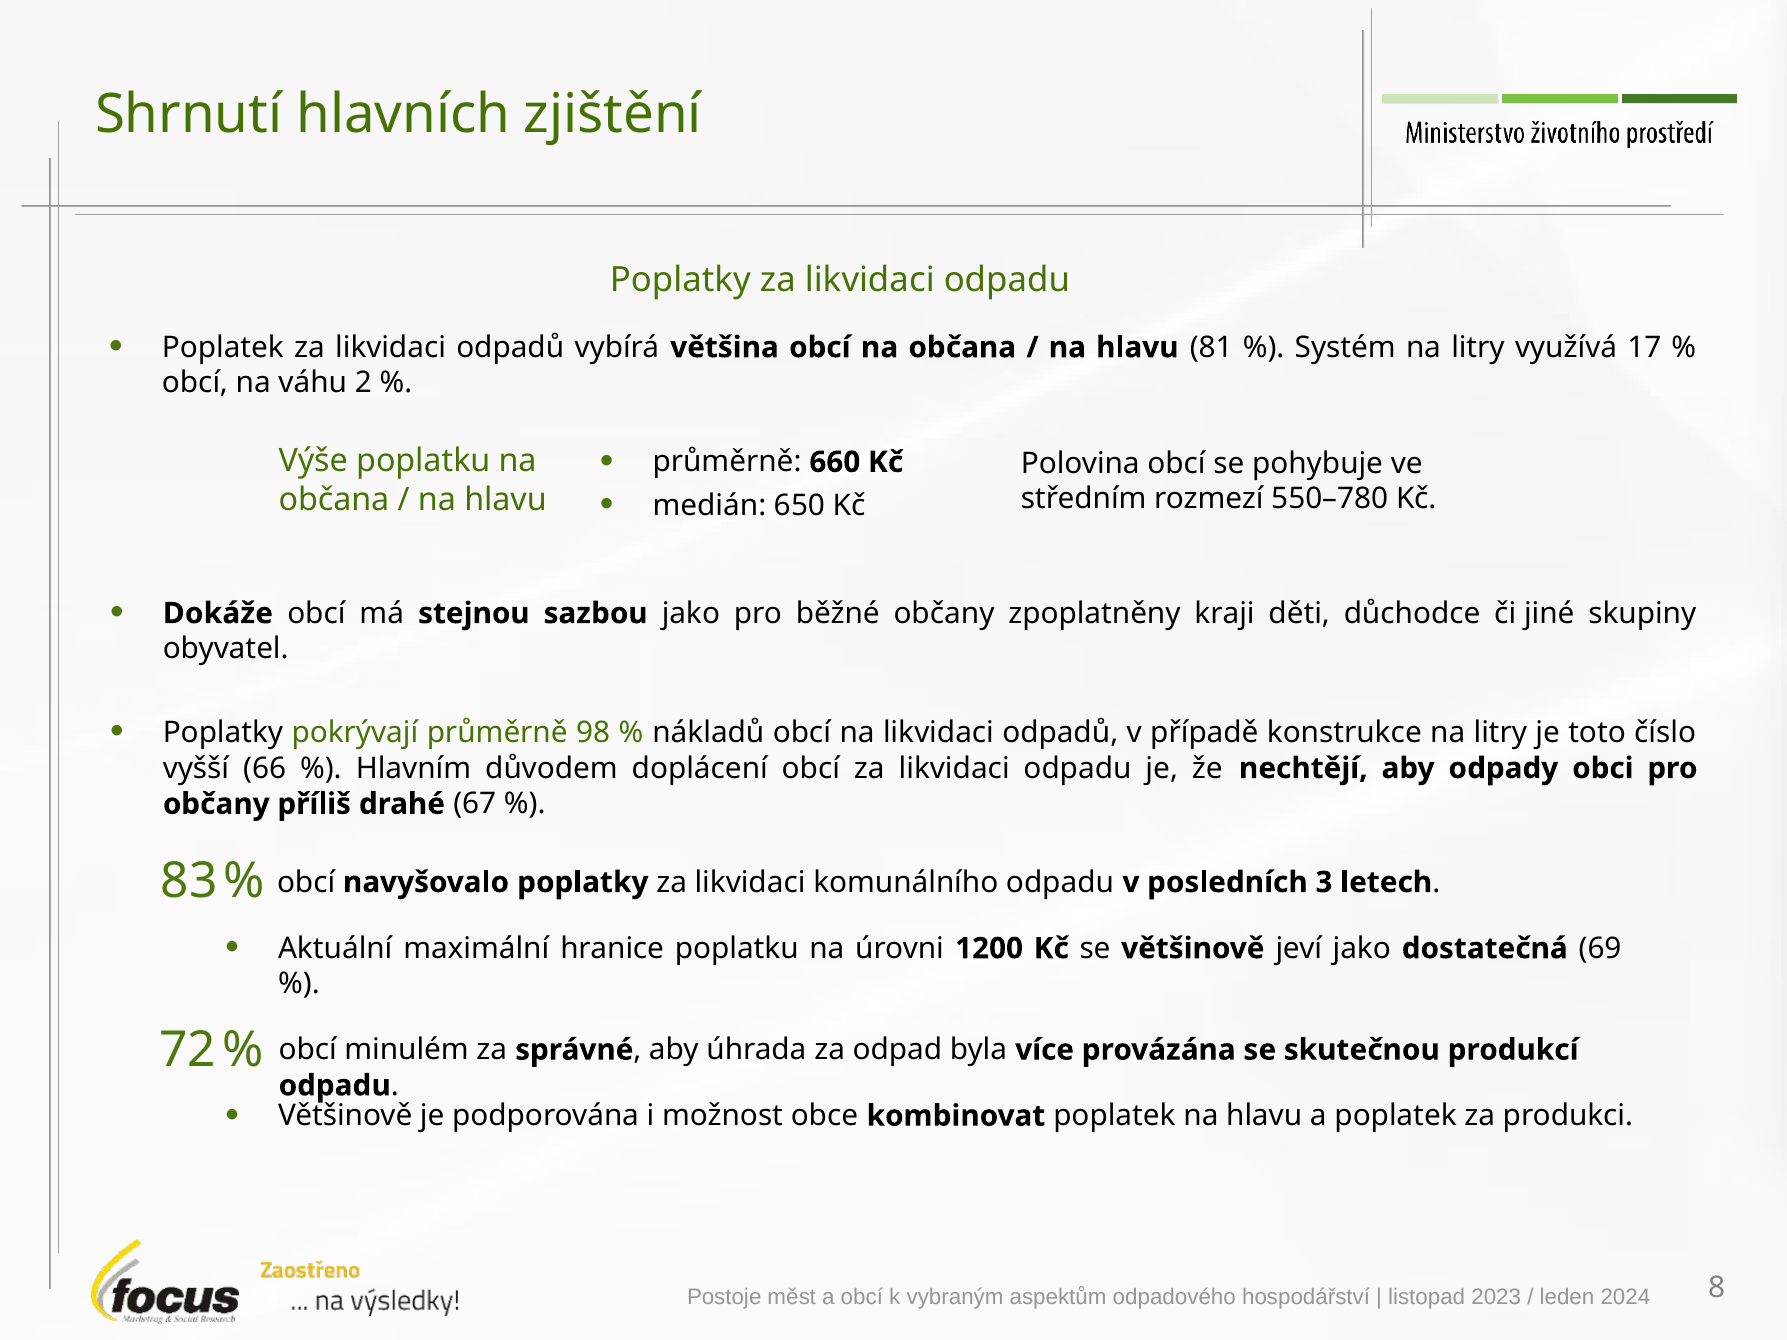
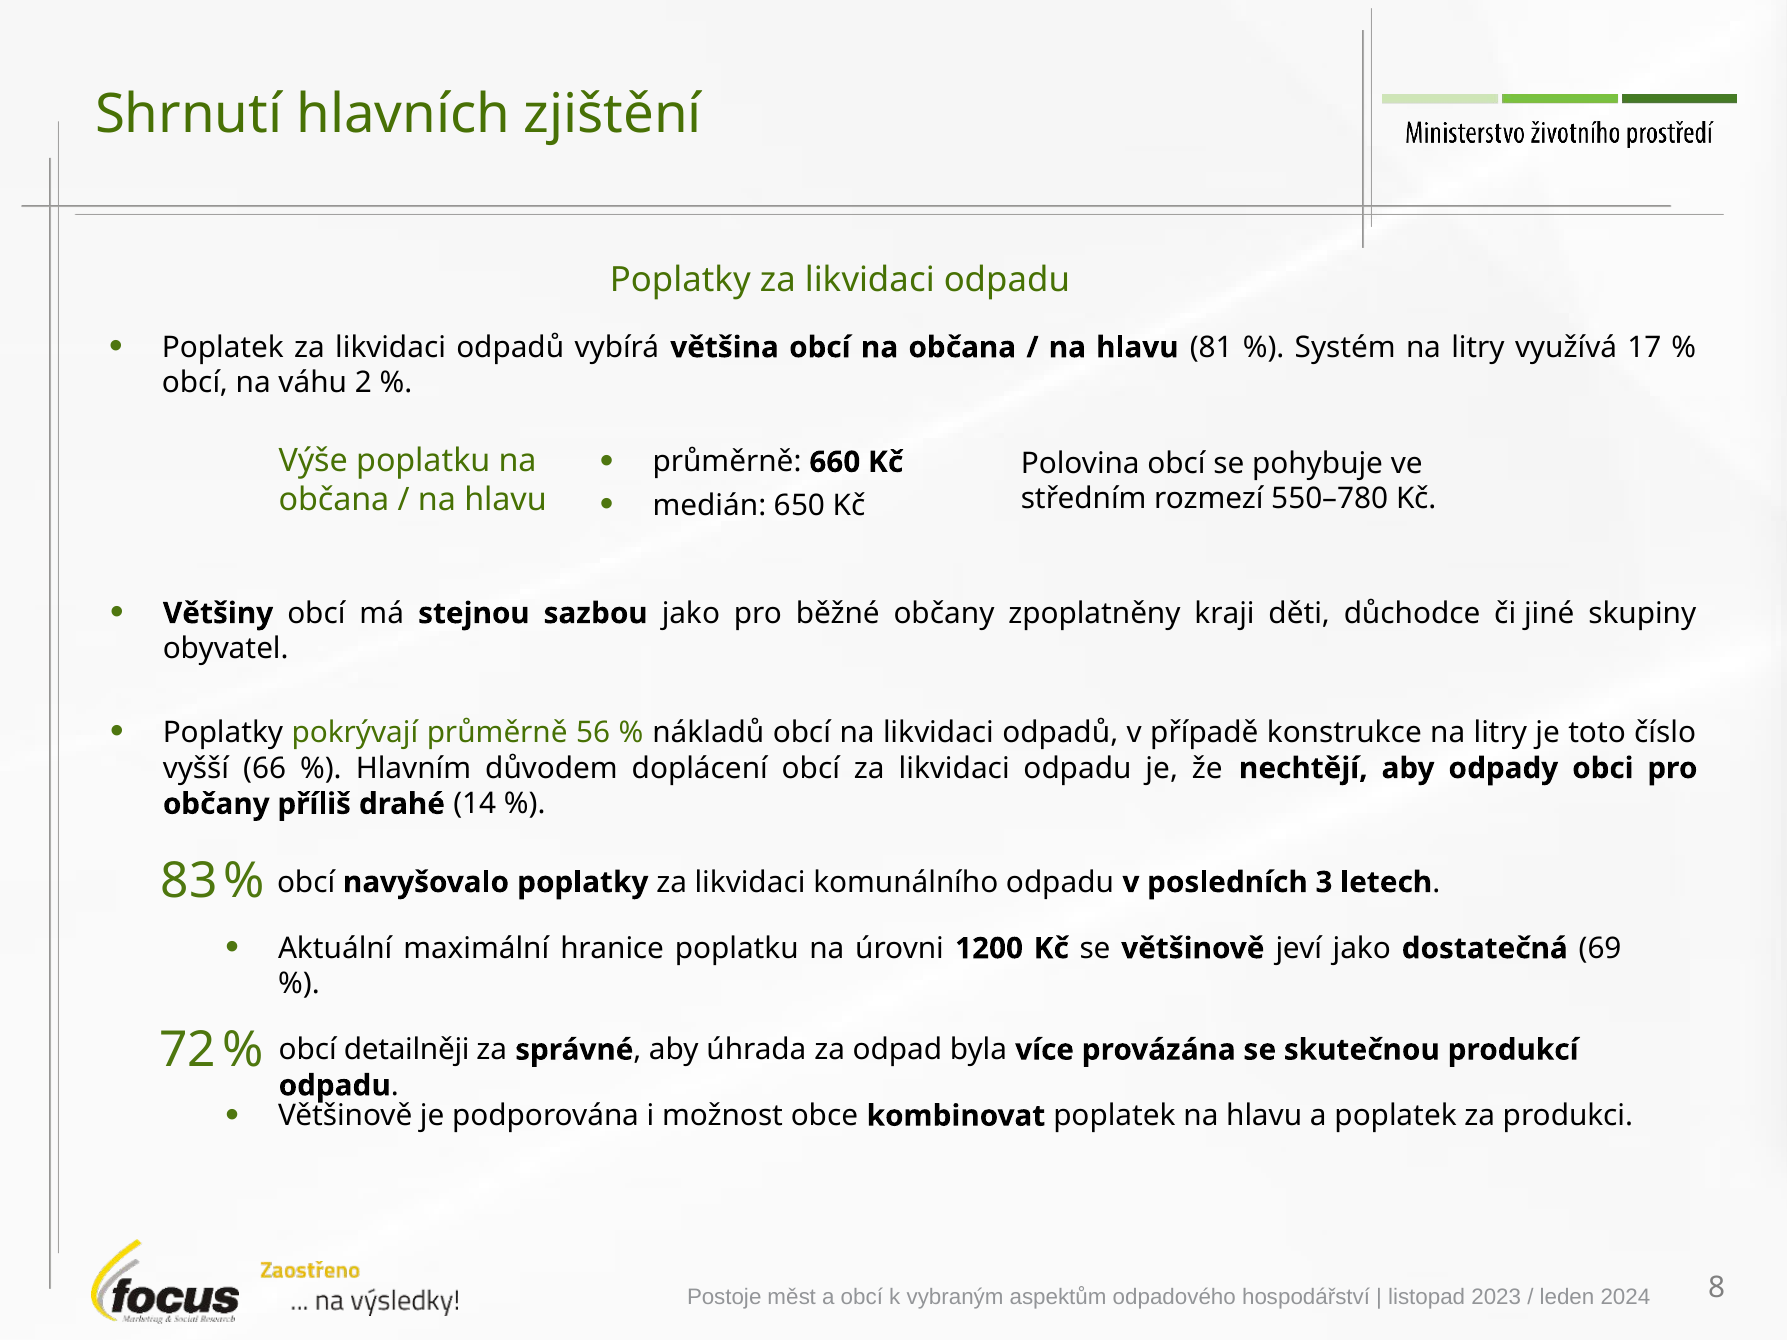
Dokáže: Dokáže -> Většiny
98: 98 -> 56
67: 67 -> 14
minulém: minulém -> detailněji
